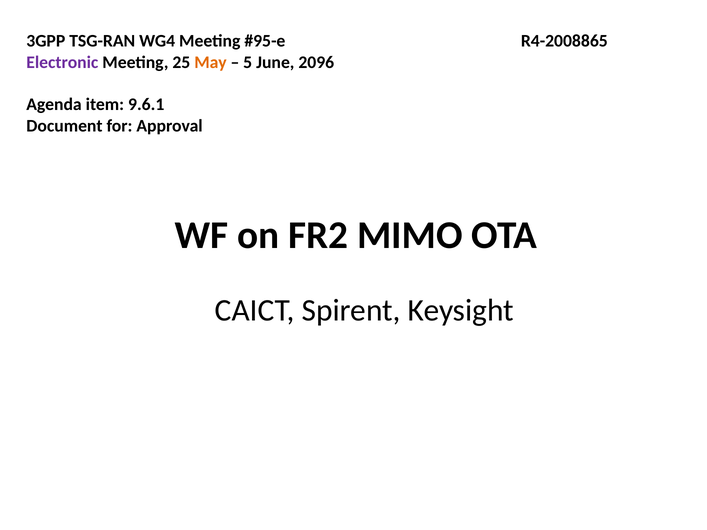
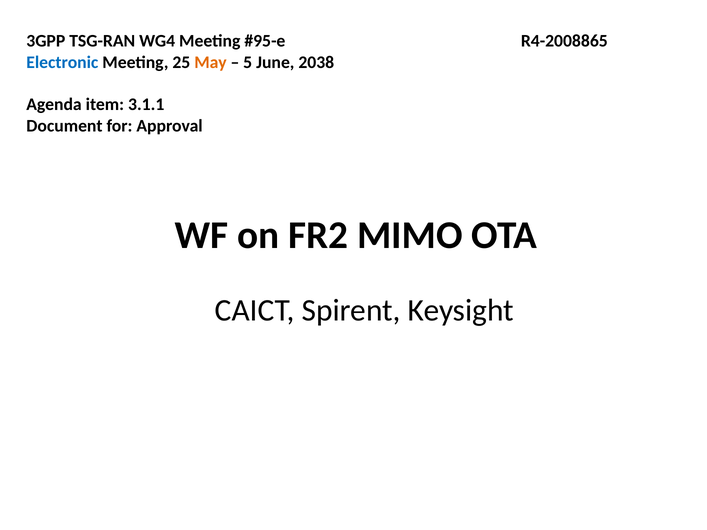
Electronic colour: purple -> blue
2096: 2096 -> 2038
9.6.1: 9.6.1 -> 3.1.1
